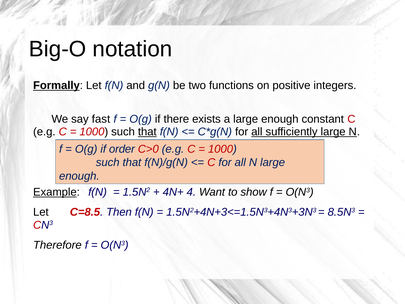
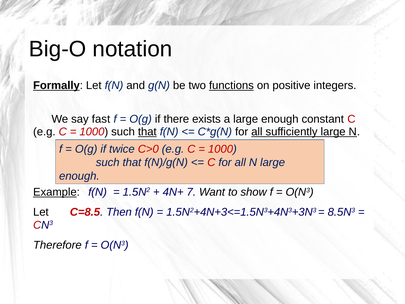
functions underline: none -> present
order: order -> twice
4: 4 -> 7
